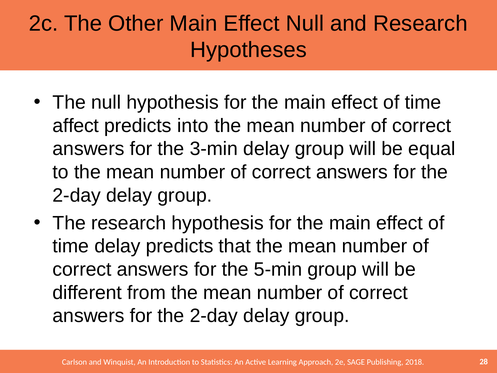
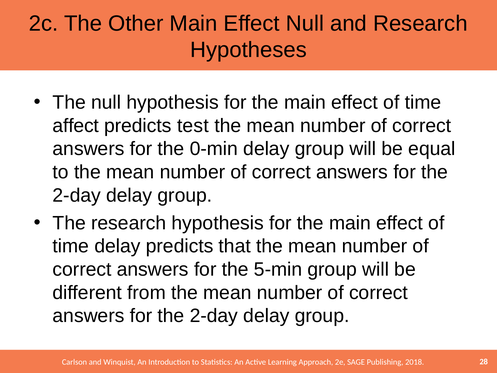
into: into -> test
3-min: 3-min -> 0-min
